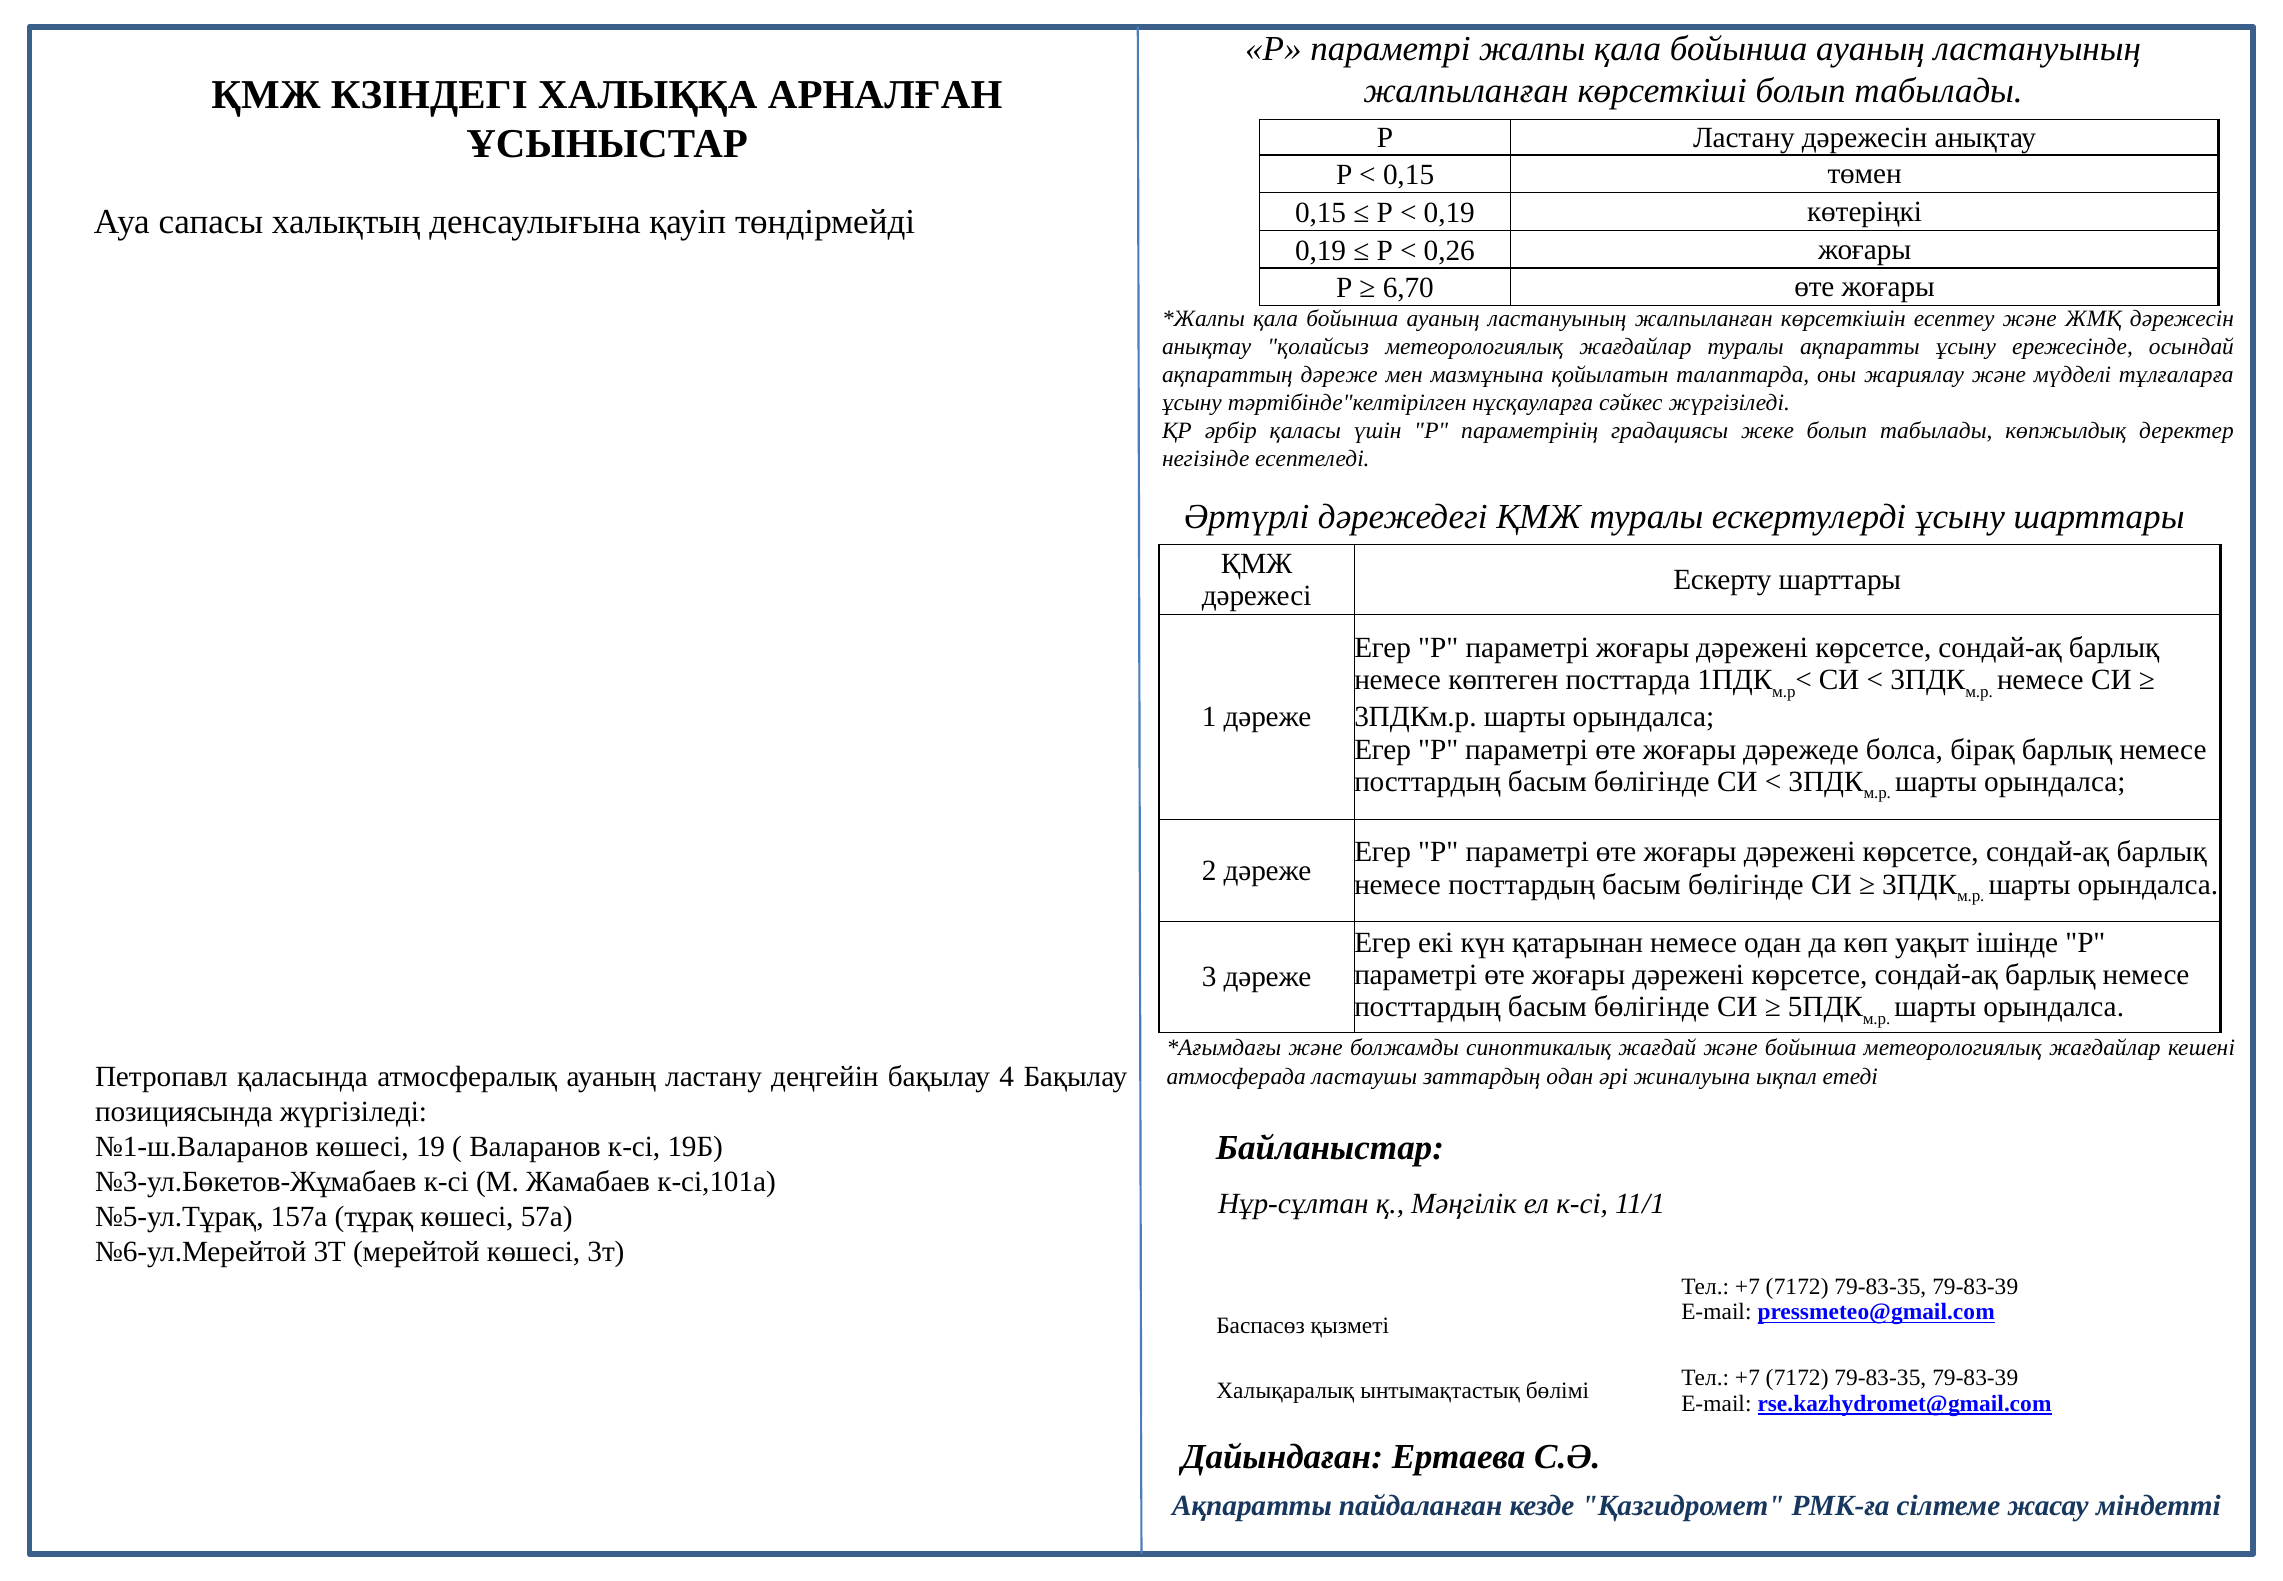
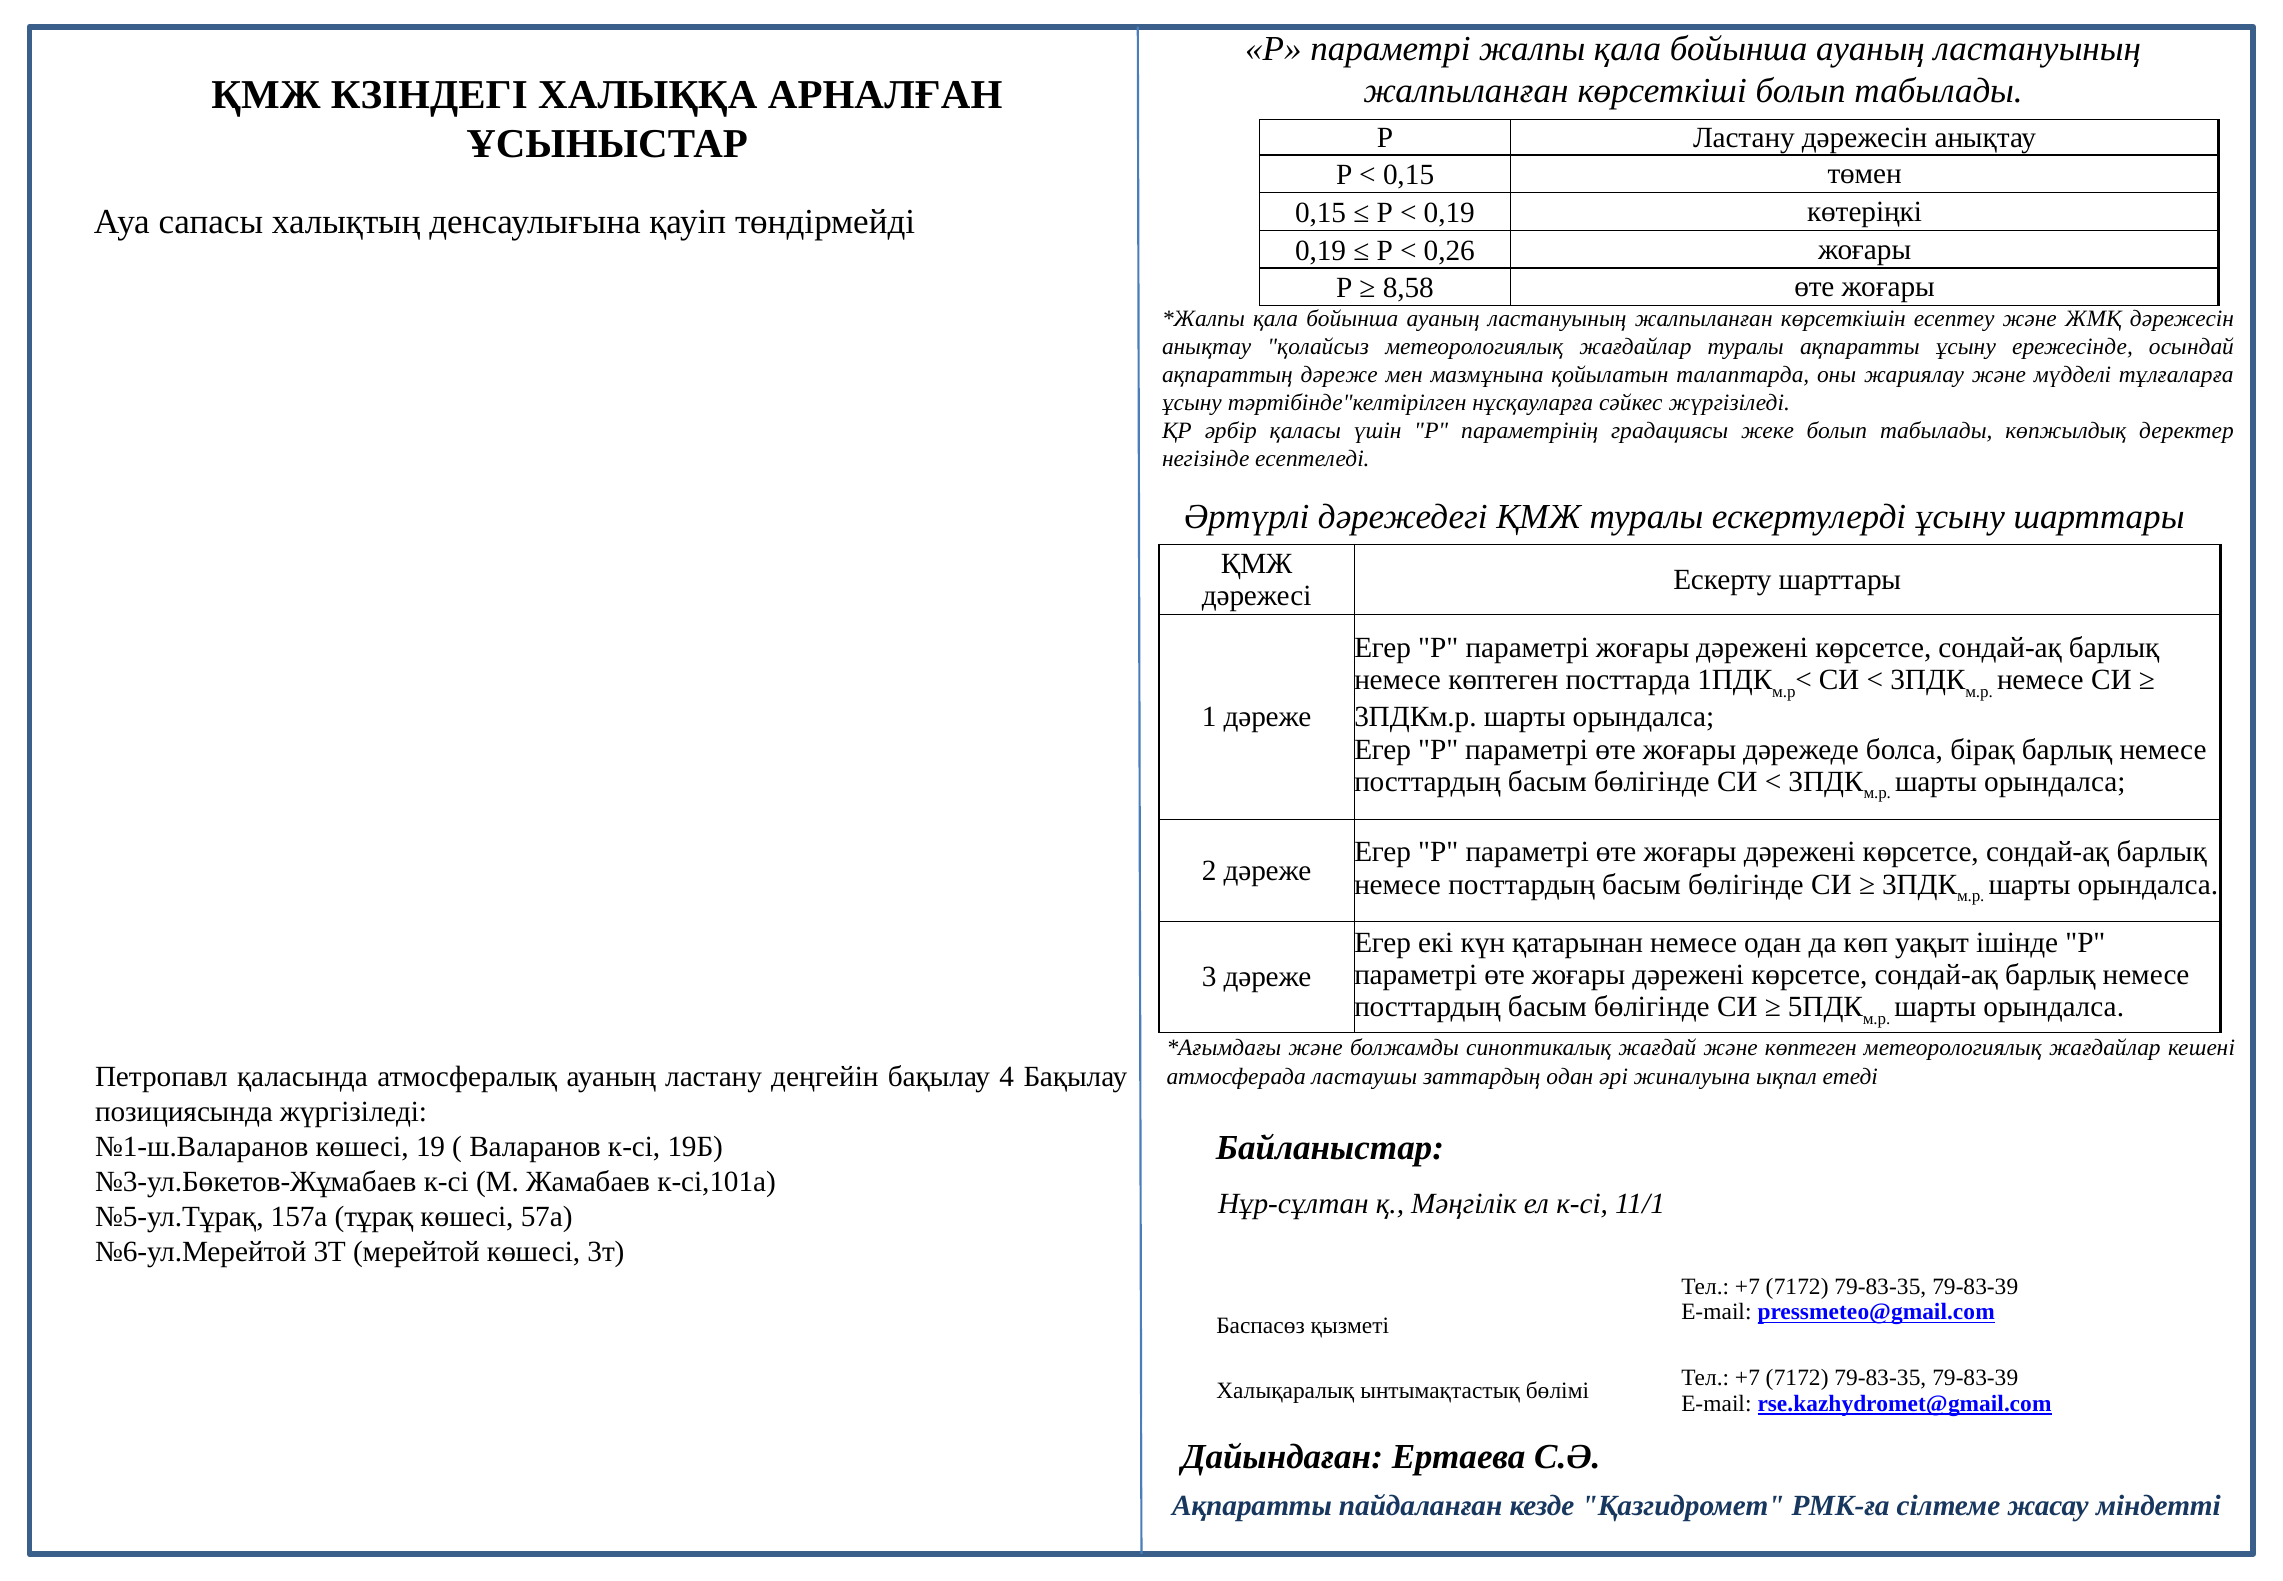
6,70: 6,70 -> 8,58
және бойынша: бойынша -> көптеген
